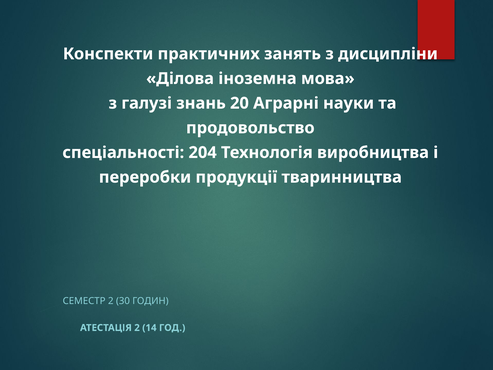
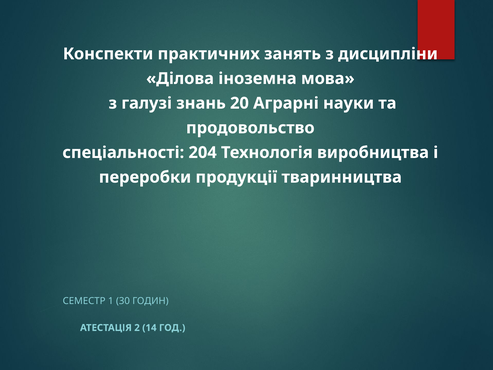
СЕМЕСТР 2: 2 -> 1
